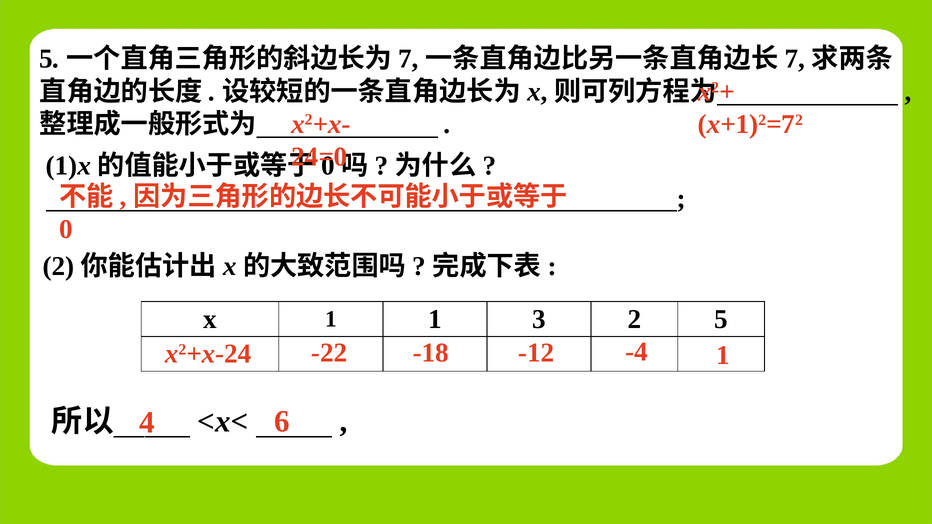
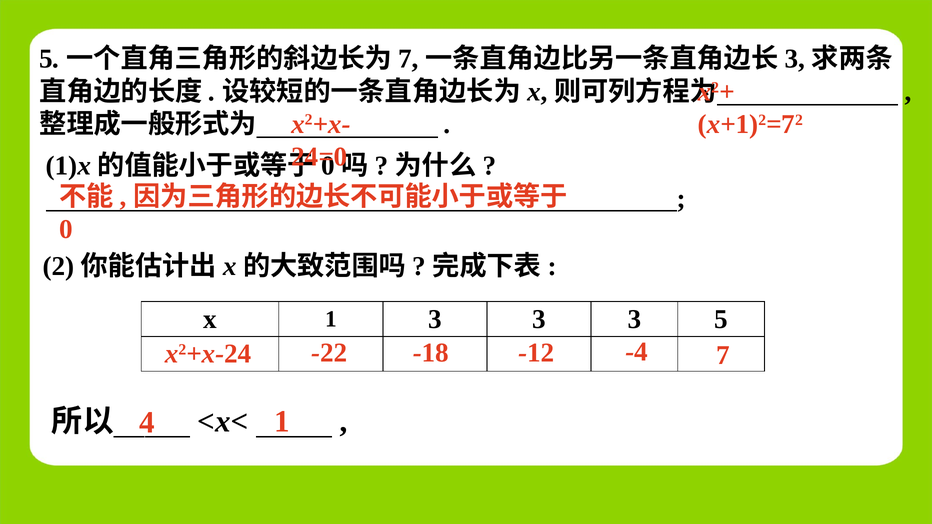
7 at (795, 59): 7 -> 3
1 1: 1 -> 3
2 at (634, 319): 2 -> 3
-4 1: 1 -> 7
4 6: 6 -> 1
